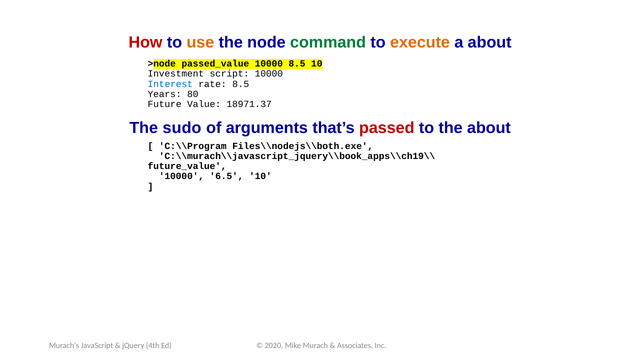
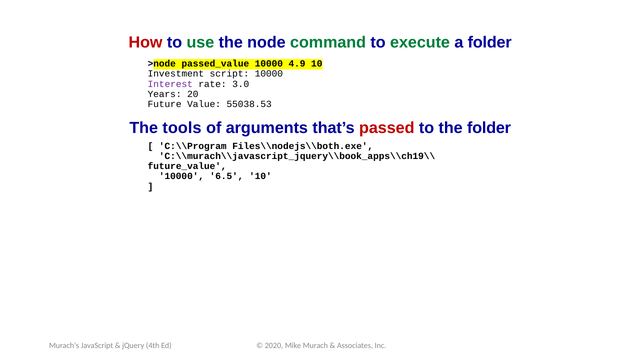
use colour: orange -> green
execute colour: orange -> green
a about: about -> folder
10000 8.5: 8.5 -> 4.9
Interest colour: blue -> purple
rate 8.5: 8.5 -> 3.0
80: 80 -> 20
18971.37: 18971.37 -> 55038.53
sudo: sudo -> tools
the about: about -> folder
